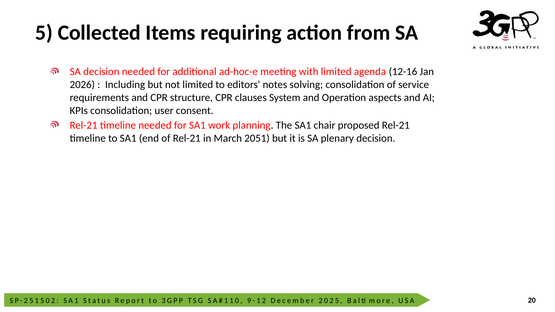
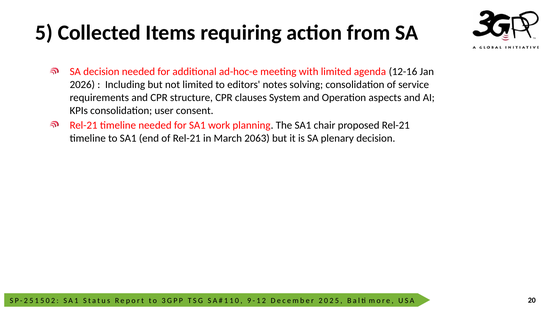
2051: 2051 -> 2063
